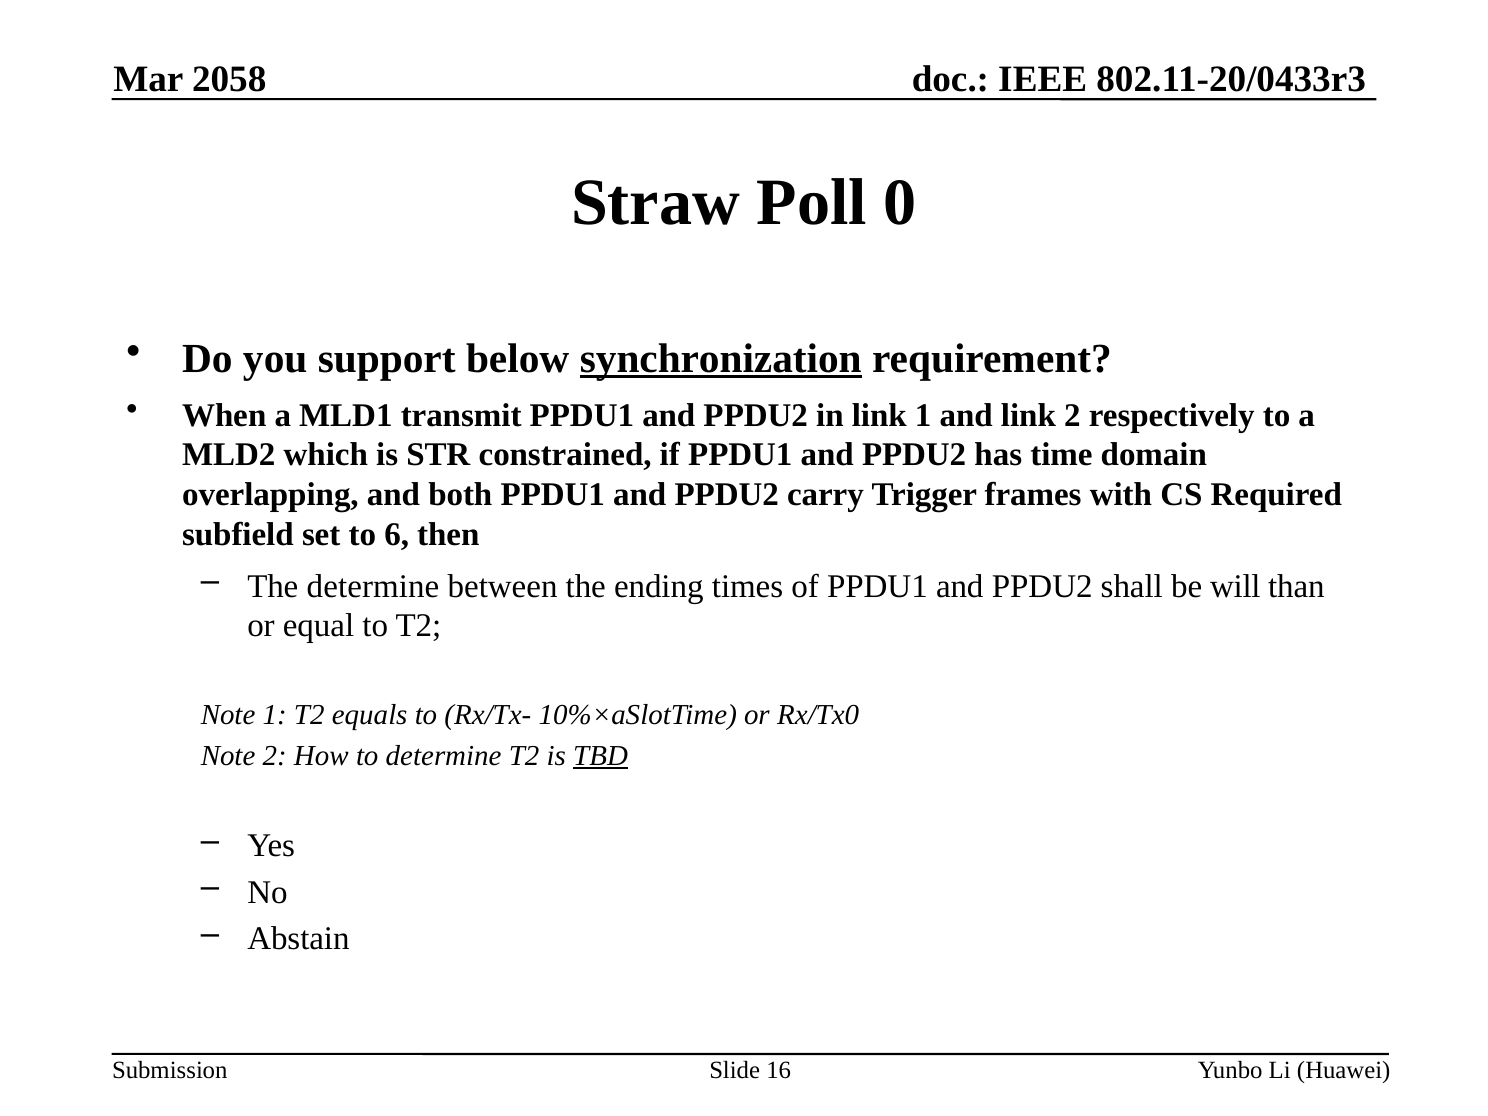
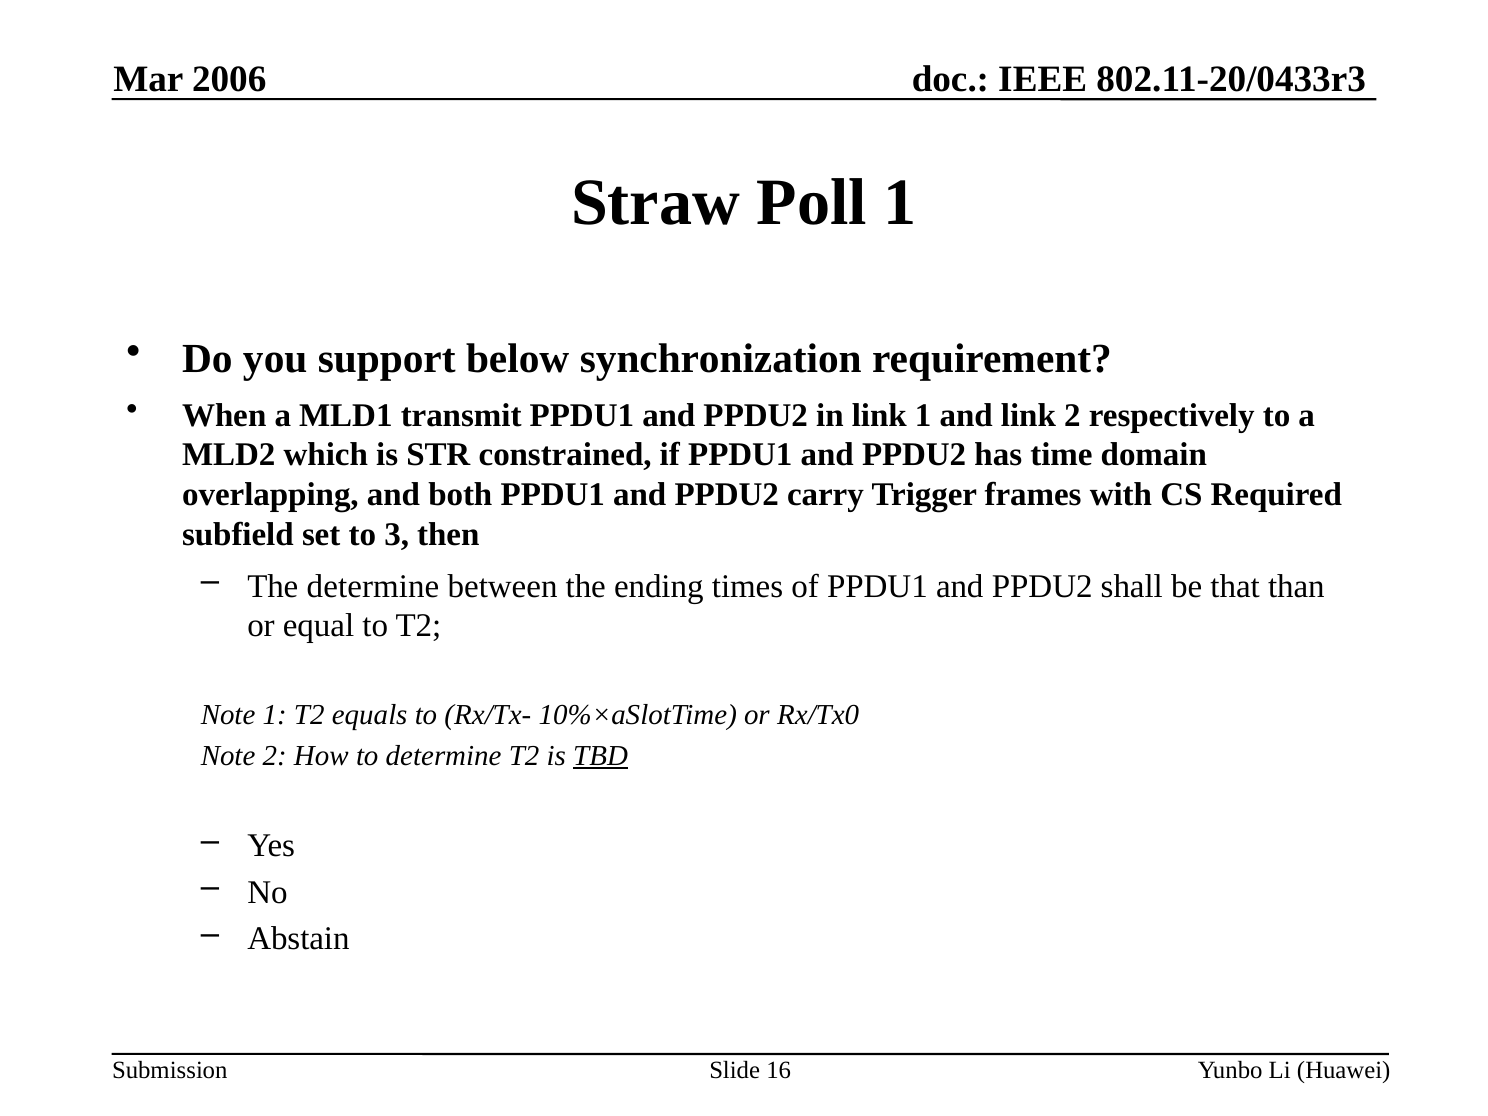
2058: 2058 -> 2006
Poll 0: 0 -> 1
synchronization underline: present -> none
6: 6 -> 3
will: will -> that
